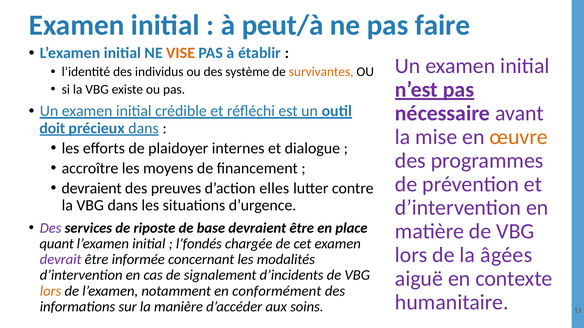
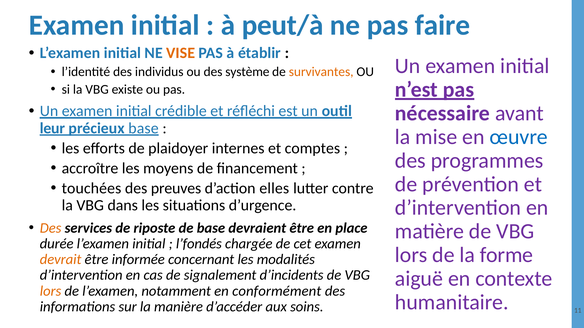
doit: doit -> leur
précieux dans: dans -> base
œuvre colour: orange -> blue
dialogue: dialogue -> comptes
devraient at (92, 189): devraient -> touchées
Des at (51, 228) colour: purple -> orange
quant: quant -> durée
âgées: âgées -> forme
devrait colour: purple -> orange
